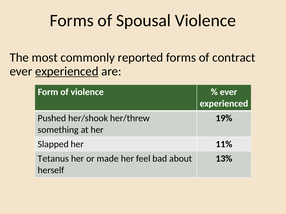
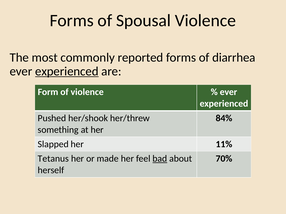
contract: contract -> diarrhea
19%: 19% -> 84%
bad underline: none -> present
13%: 13% -> 70%
